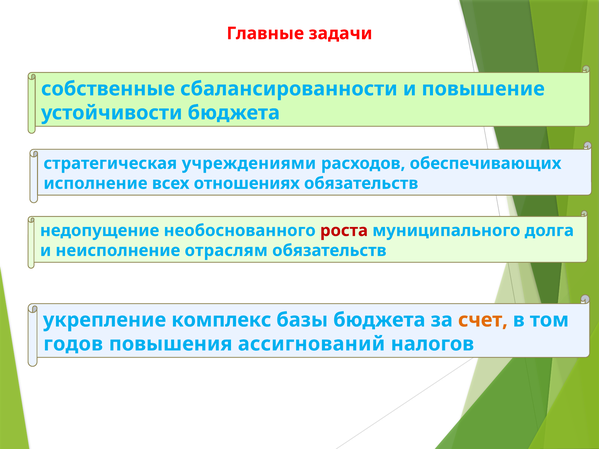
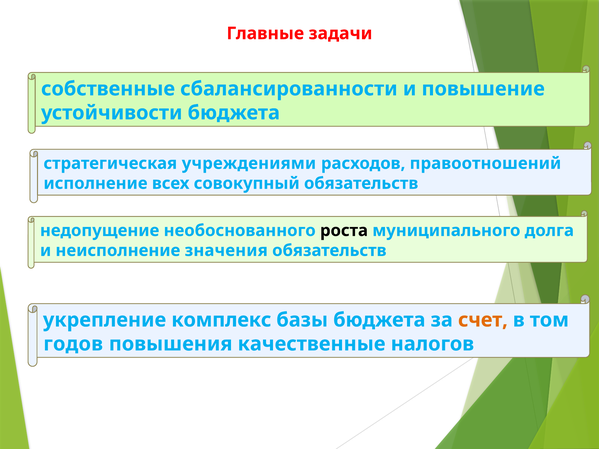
обеспечивающих: обеспечивающих -> правоотношений
отношениях: отношениях -> совокупный
роста colour: red -> black
отраслям: отраслям -> значения
ассигнований: ассигнований -> качественные
